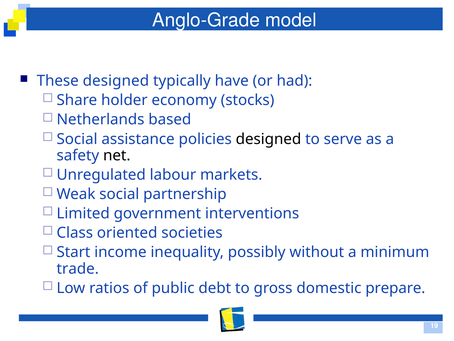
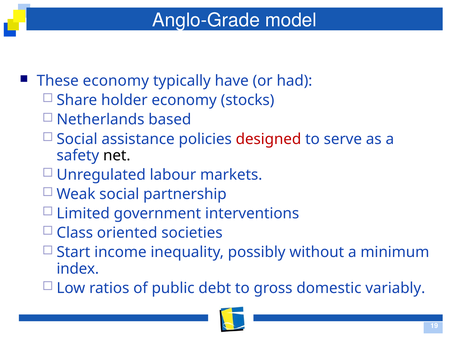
These designed: designed -> economy
designed at (268, 139) colour: black -> red
trade: trade -> index
prepare: prepare -> variably
